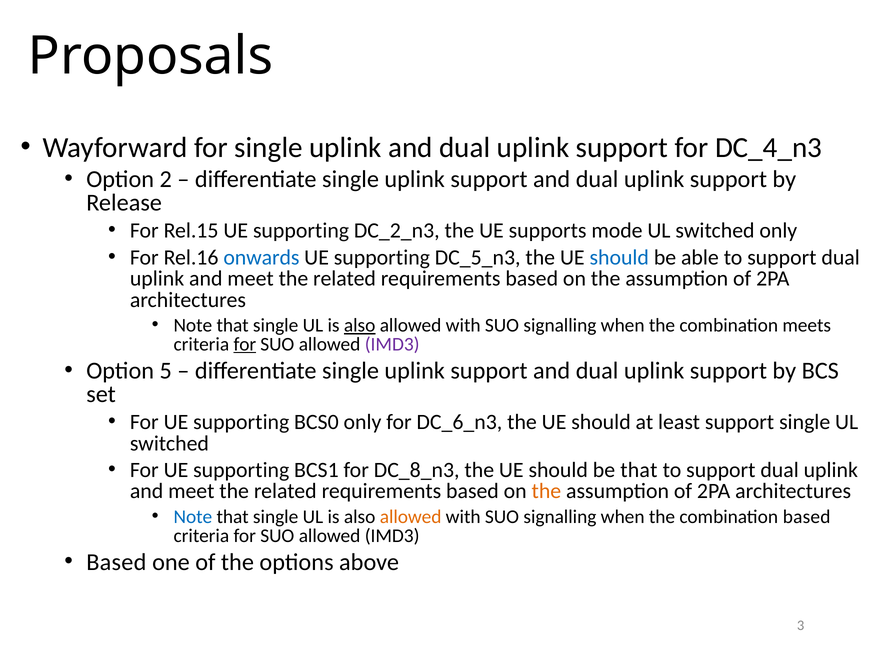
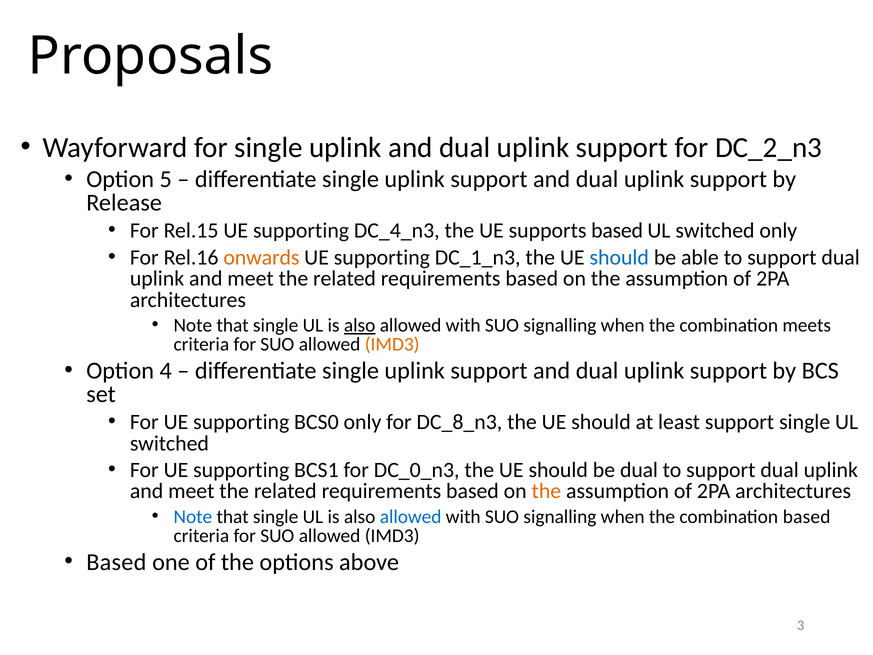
DC_4_n3: DC_4_n3 -> DC_2_n3
2: 2 -> 5
DC_2_n3: DC_2_n3 -> DC_4_n3
supports mode: mode -> based
onwards colour: blue -> orange
DC_5_n3: DC_5_n3 -> DC_1_n3
for at (245, 344) underline: present -> none
IMD3 at (392, 344) colour: purple -> orange
5: 5 -> 4
DC_6_n3: DC_6_n3 -> DC_8_n3
DC_8_n3: DC_8_n3 -> DC_0_n3
be that: that -> dual
allowed at (411, 517) colour: orange -> blue
